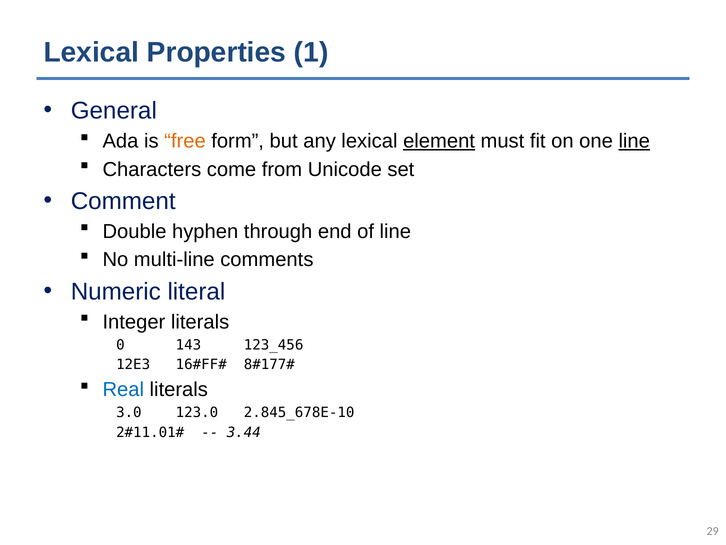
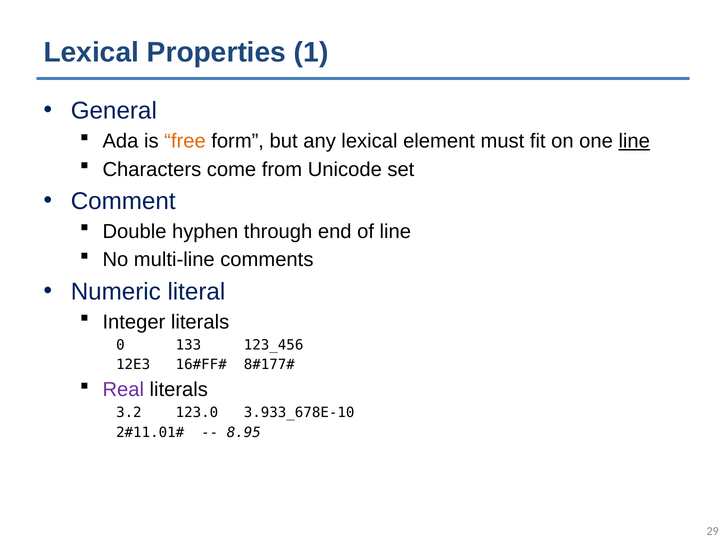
element underline: present -> none
143: 143 -> 133
Real colour: blue -> purple
3.0: 3.0 -> 3.2
2.845_678E-10: 2.845_678E-10 -> 3.933_678E-10
3.44: 3.44 -> 8.95
